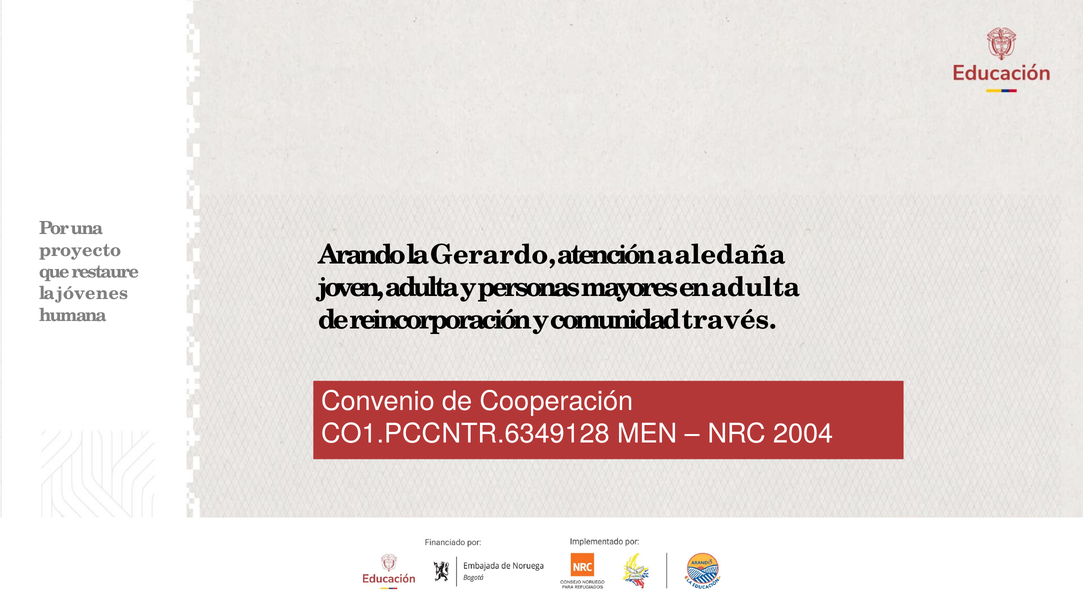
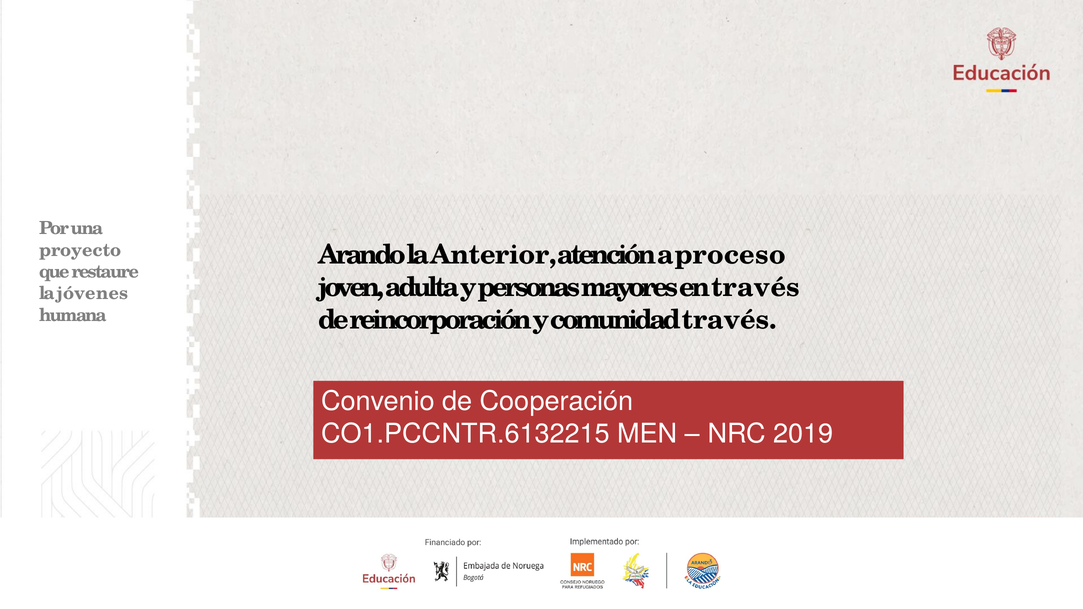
Gerardo: Gerardo -> Anterior
aledaña: aledaña -> proceso
en adulta: adulta -> través
CO1.PCCNTR.6349128: CO1.PCCNTR.6349128 -> CO1.PCCNTR.6132215
2004: 2004 -> 2019
